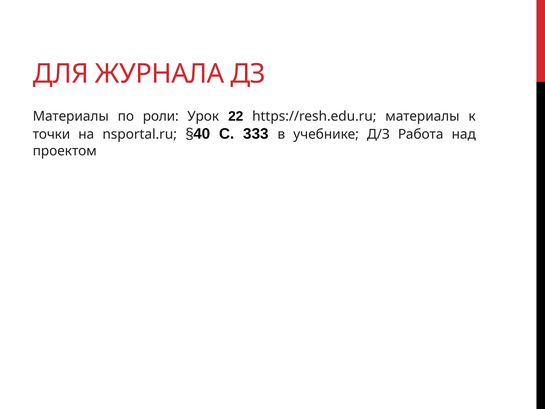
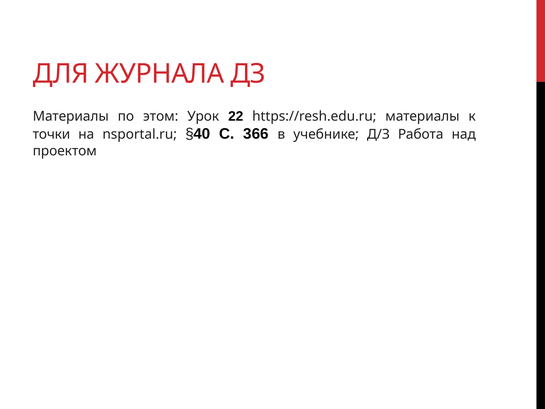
роли: роли -> этом
333: 333 -> 366
